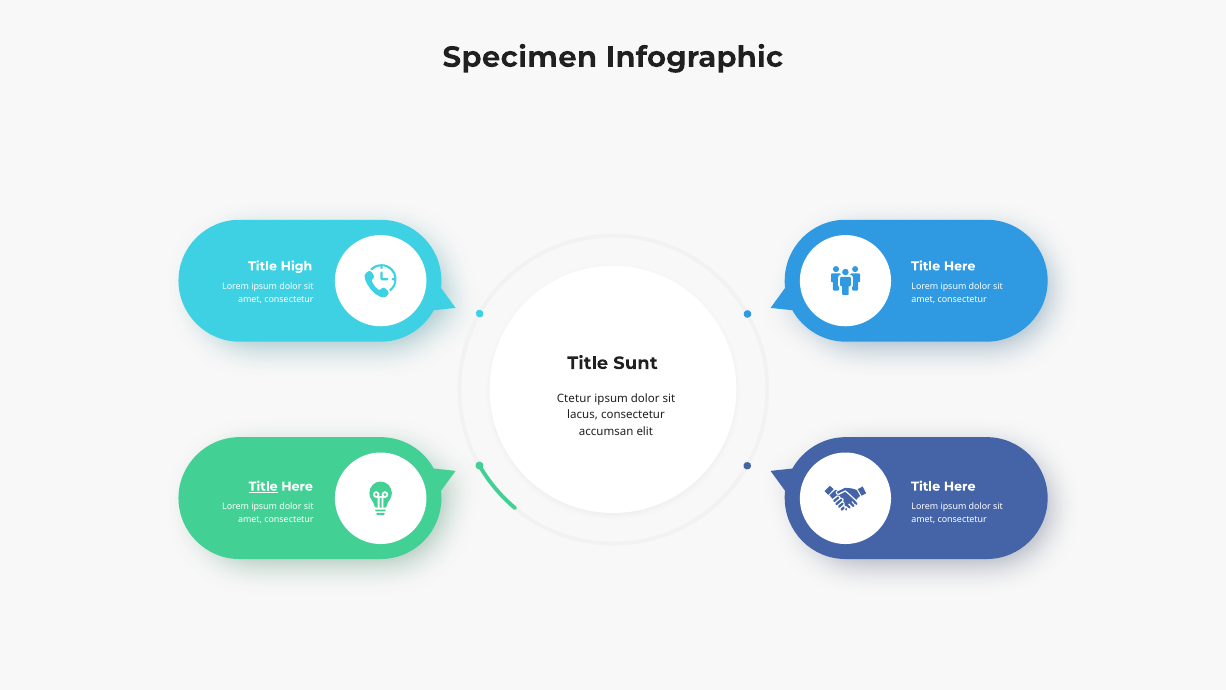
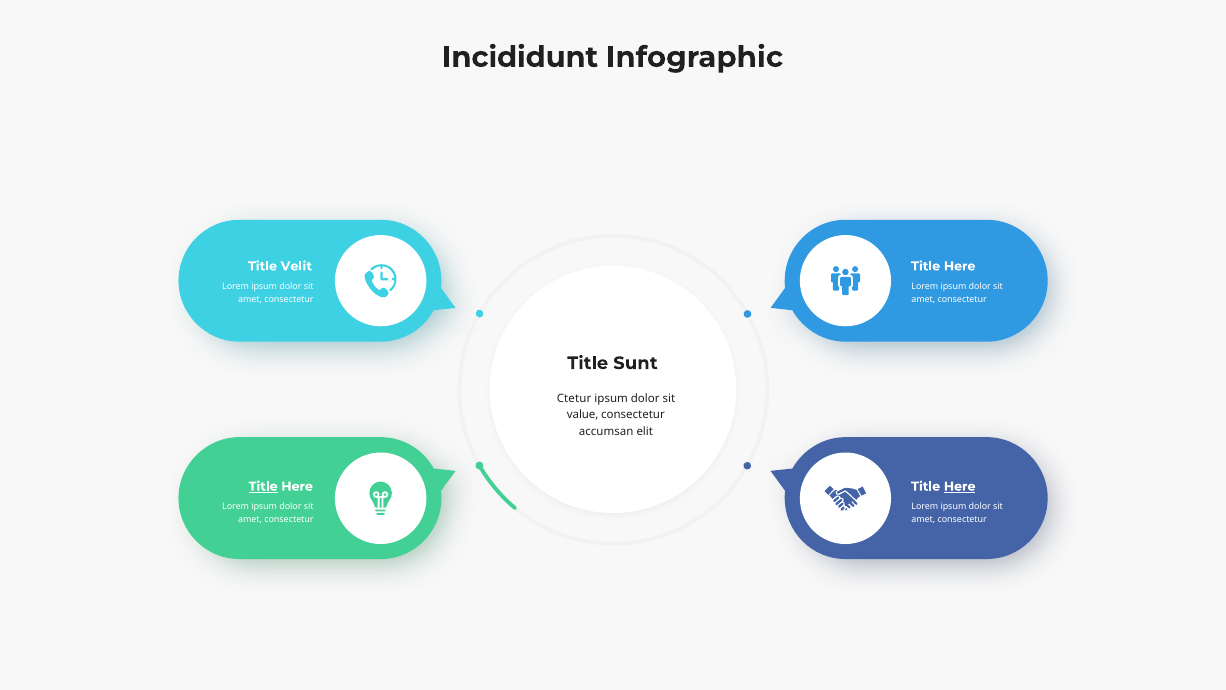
Specimen: Specimen -> Incididunt
High: High -> Velit
lacus: lacus -> value
Here at (960, 486) underline: none -> present
